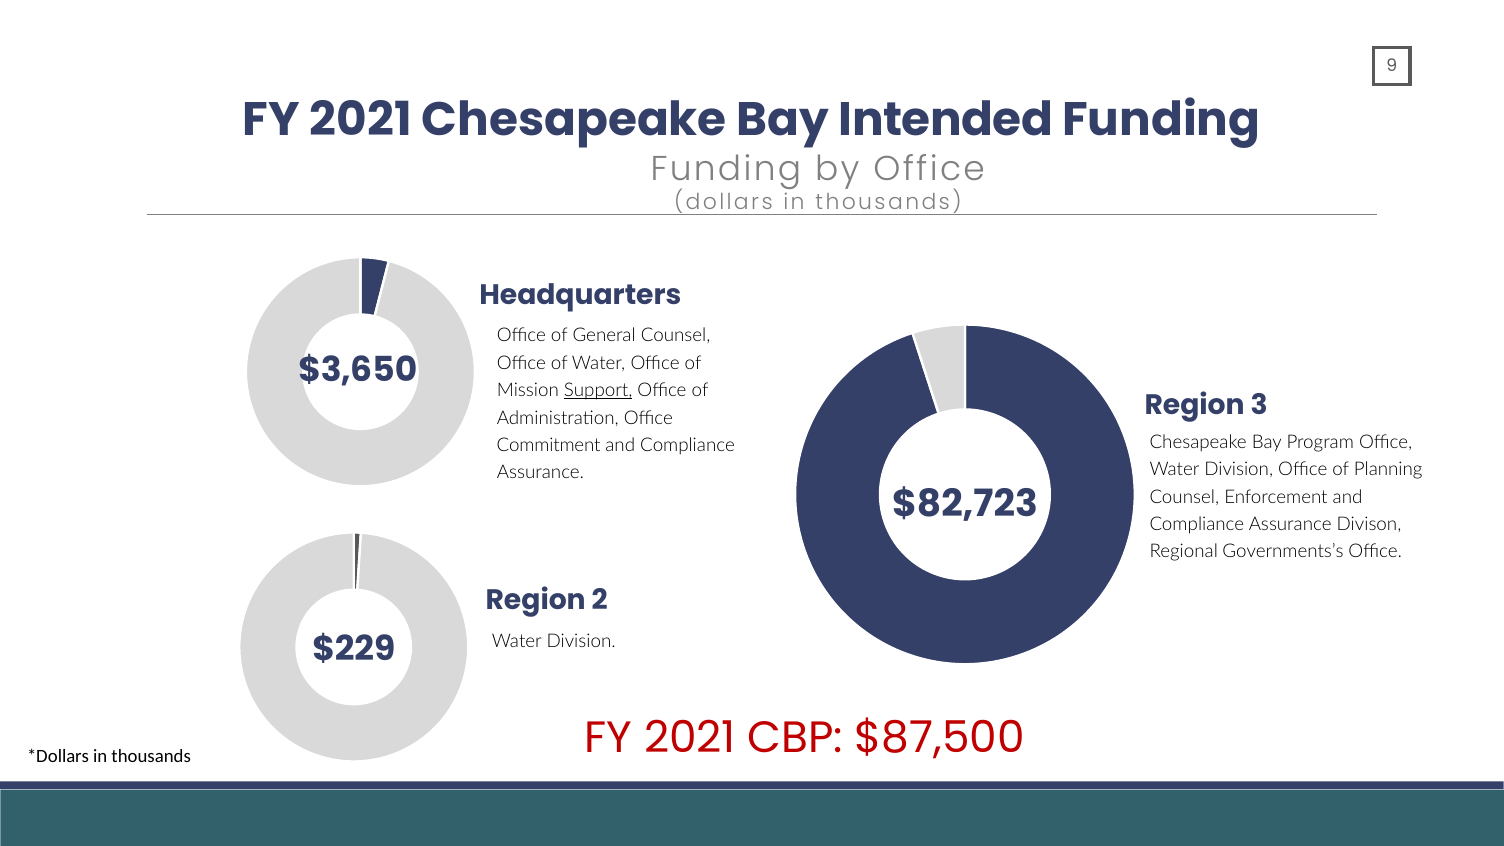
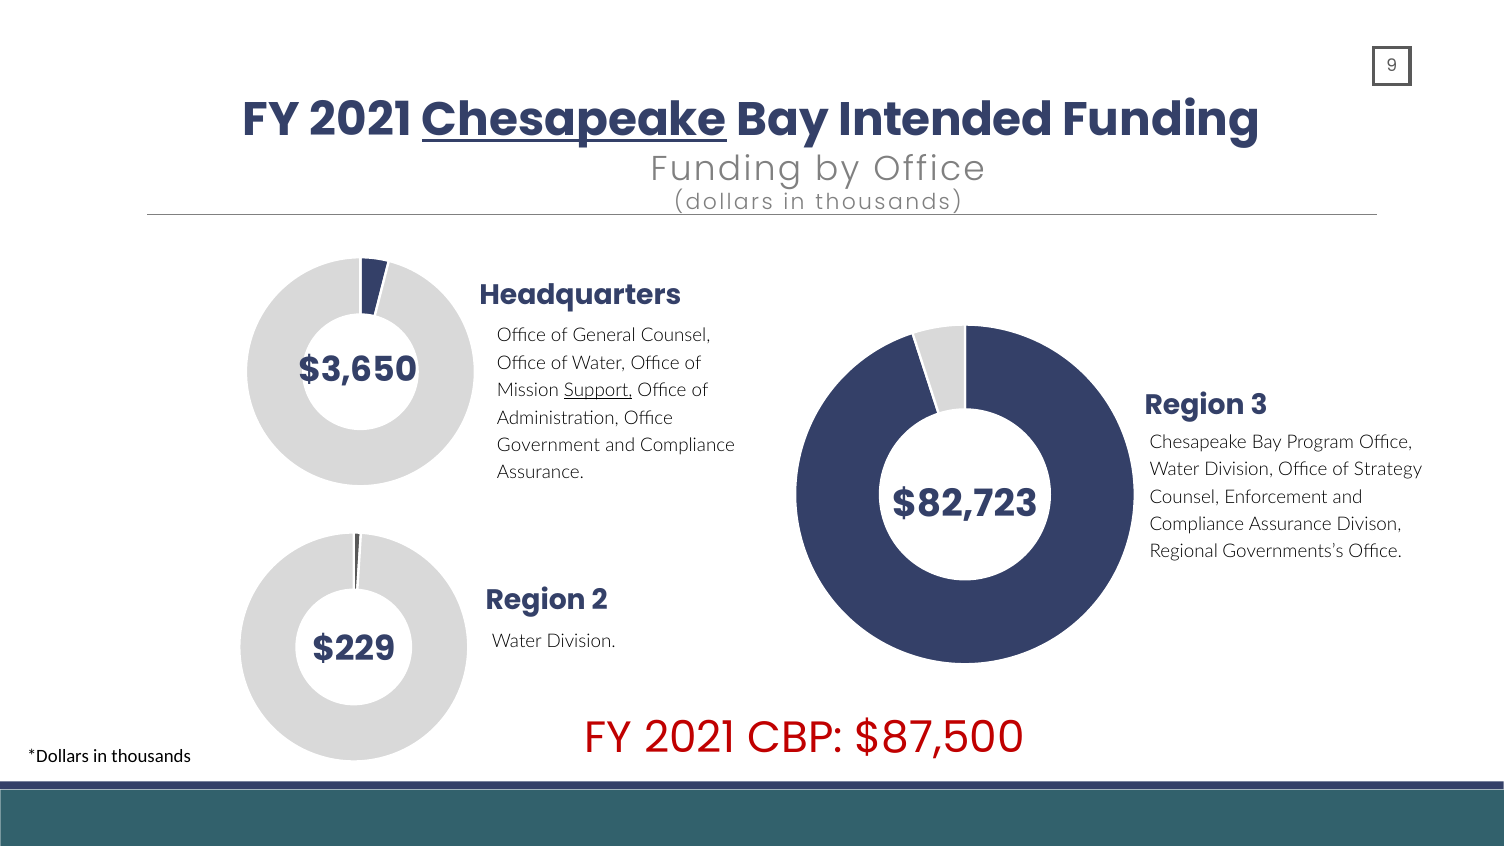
Chesapeake at (574, 120) underline: none -> present
Commitment: Commitment -> Government
Planning: Planning -> Strategy
